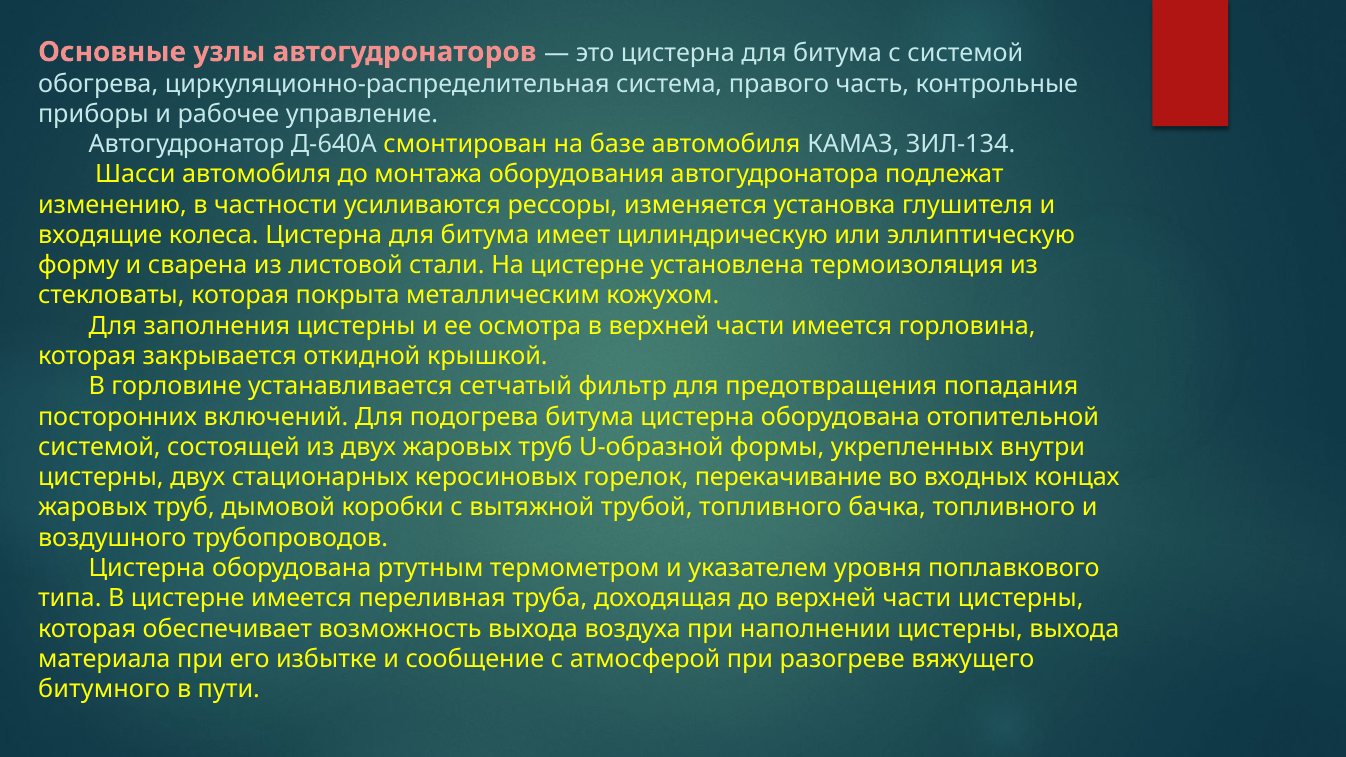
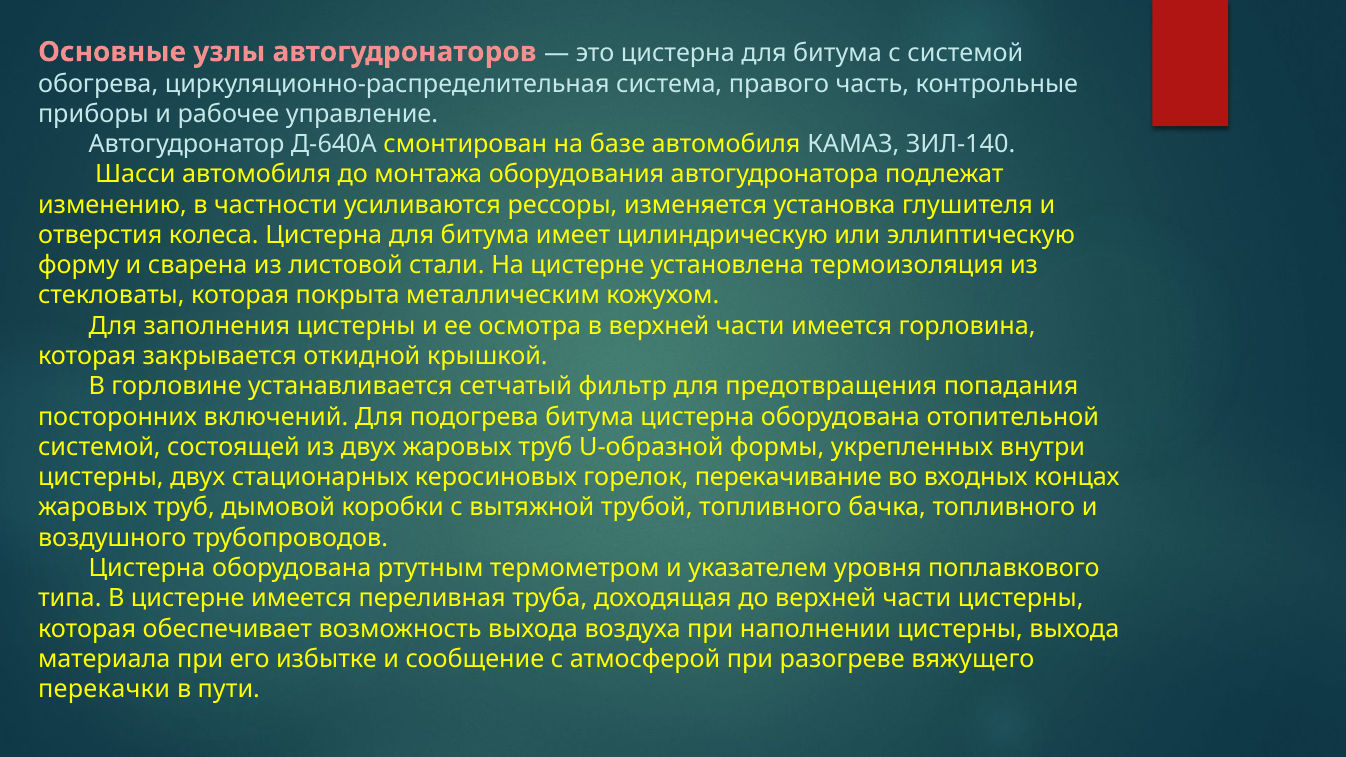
ЗИЛ-134: ЗИЛ-134 -> ЗИЛ-140
входящие: входящие -> отверстия
битумного: битумного -> перекачки
